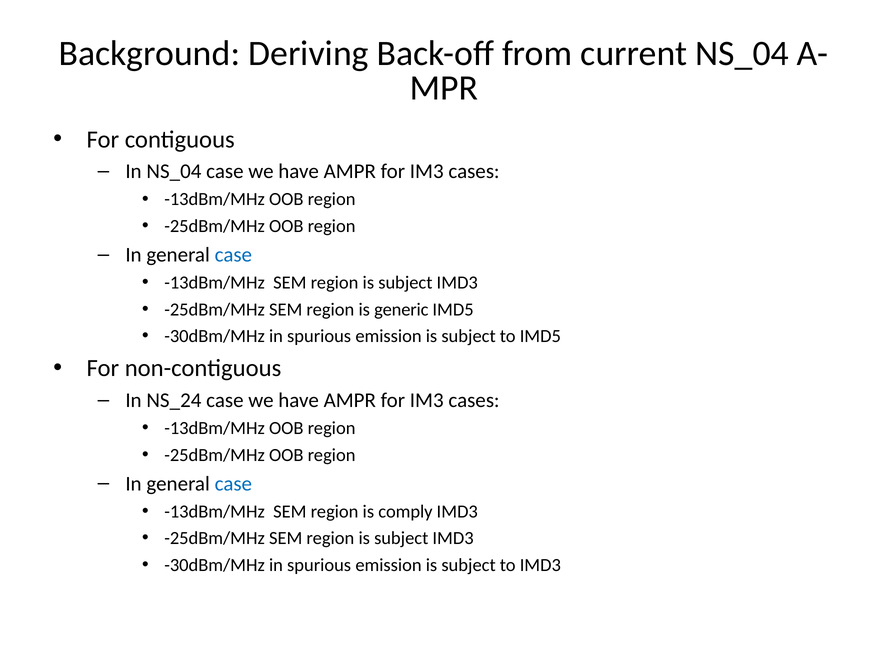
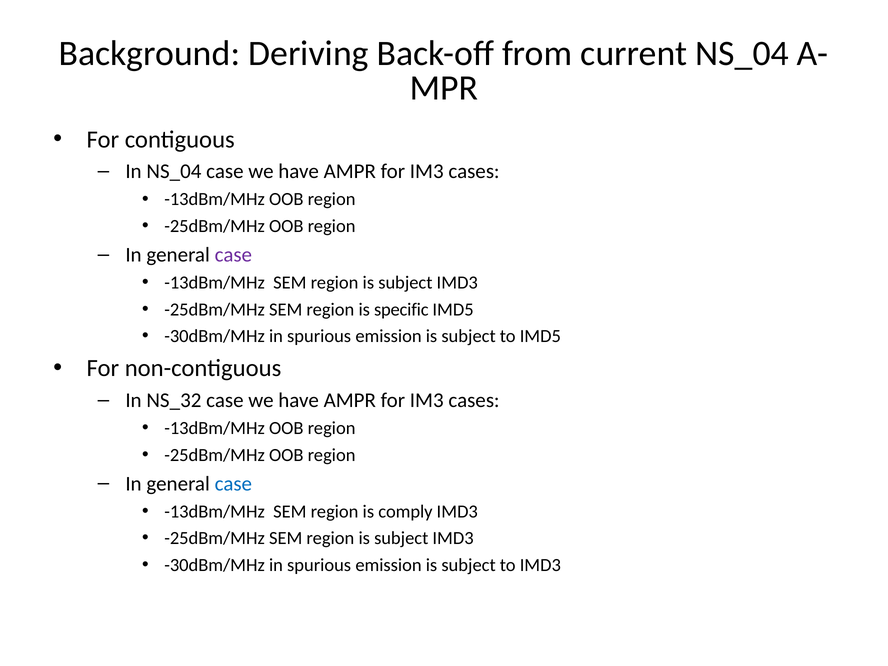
case at (233, 255) colour: blue -> purple
generic: generic -> specific
NS_24: NS_24 -> NS_32
